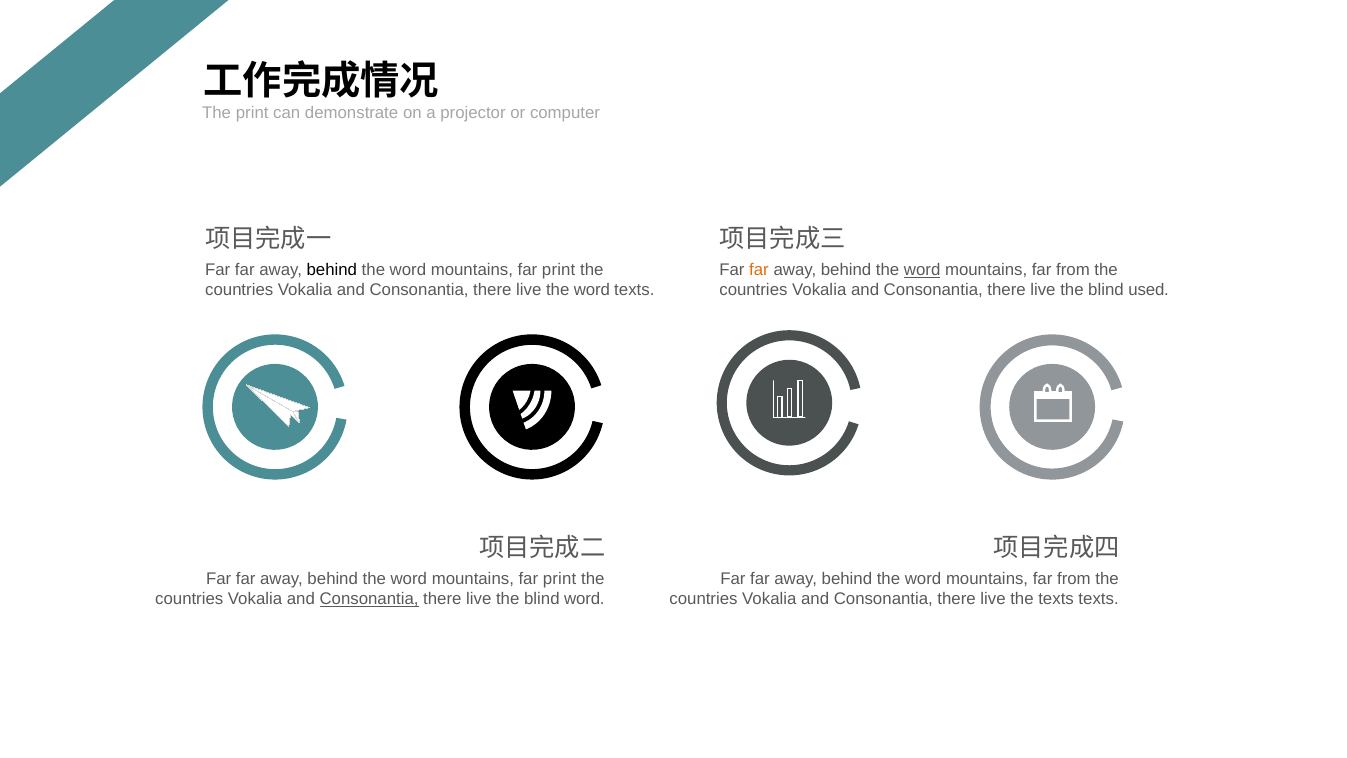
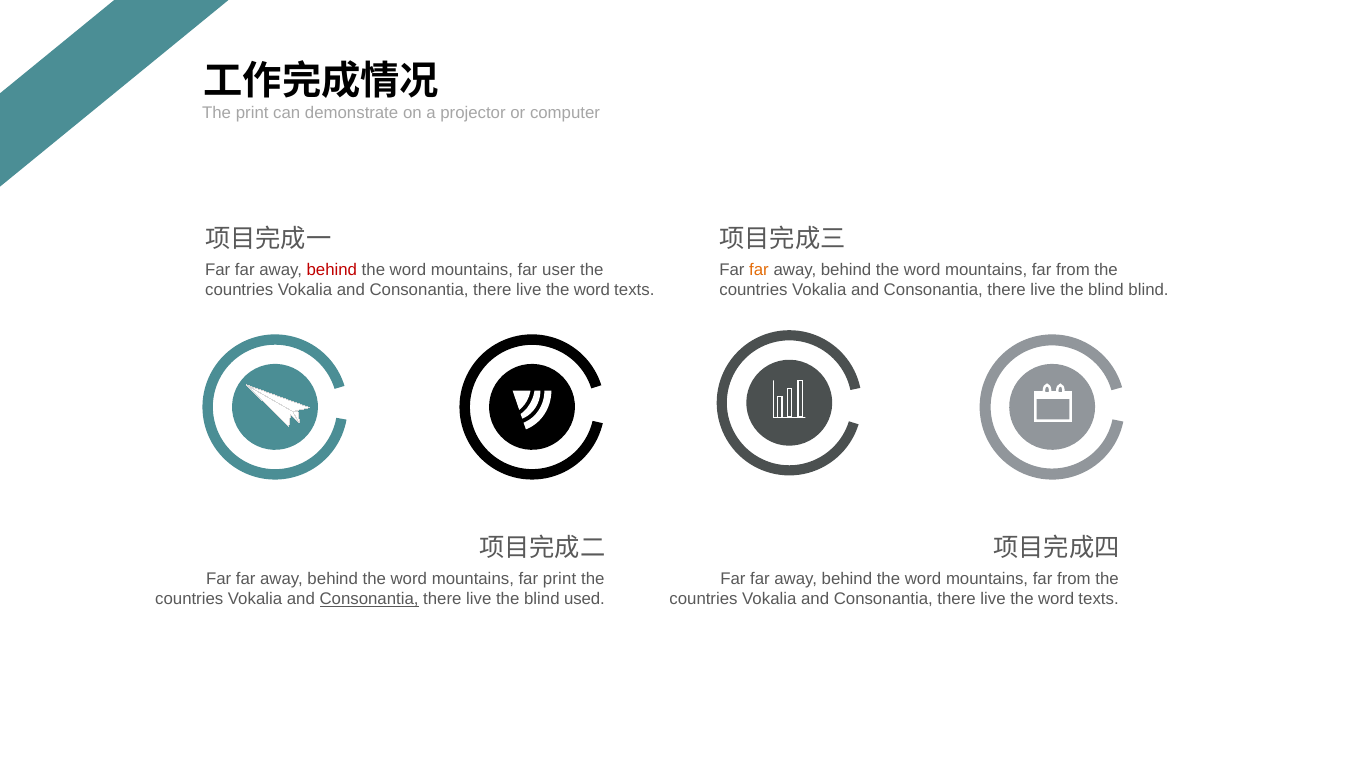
behind at (332, 270) colour: black -> red
print at (559, 270): print -> user
word at (922, 270) underline: present -> none
blind used: used -> blind
blind word: word -> used
texts at (1056, 599): texts -> word
